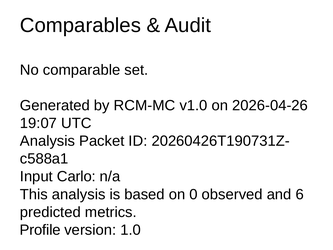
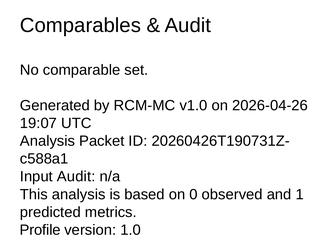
Input Carlo: Carlo -> Audit
6: 6 -> 1
